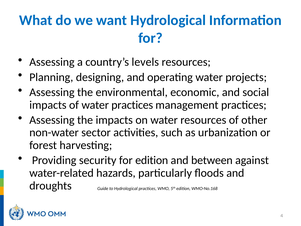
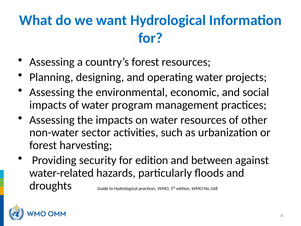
country’s levels: levels -> forest
water practices: practices -> program
